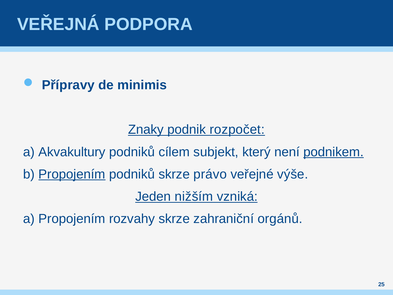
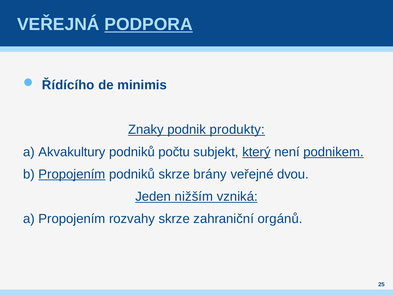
PODPORA underline: none -> present
Přípravy: Přípravy -> Řídícího
rozpočet: rozpočet -> produkty
cílem: cílem -> počtu
který underline: none -> present
právo: právo -> brány
výše: výše -> dvou
